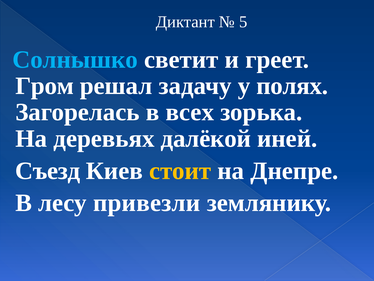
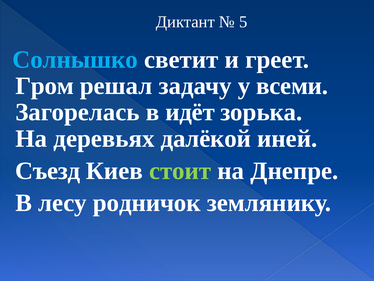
полях: полях -> всеми
всех: всех -> идёт
стоит colour: yellow -> light green
привезли: привезли -> родничок
